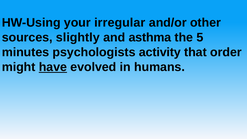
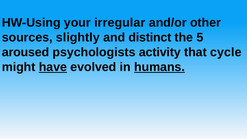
asthma: asthma -> distinct
minutes: minutes -> aroused
order: order -> cycle
humans underline: none -> present
